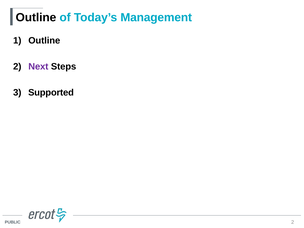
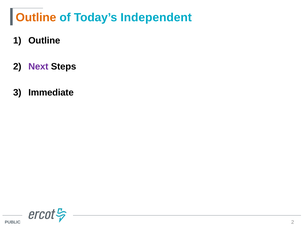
Outline at (36, 18) colour: black -> orange
Management: Management -> Independent
Supported: Supported -> Immediate
